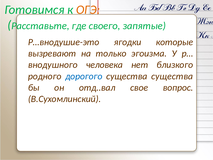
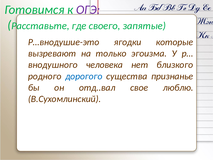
ОГЭ colour: orange -> purple
существа существа: существа -> признанье
вопрос: вопрос -> люблю
